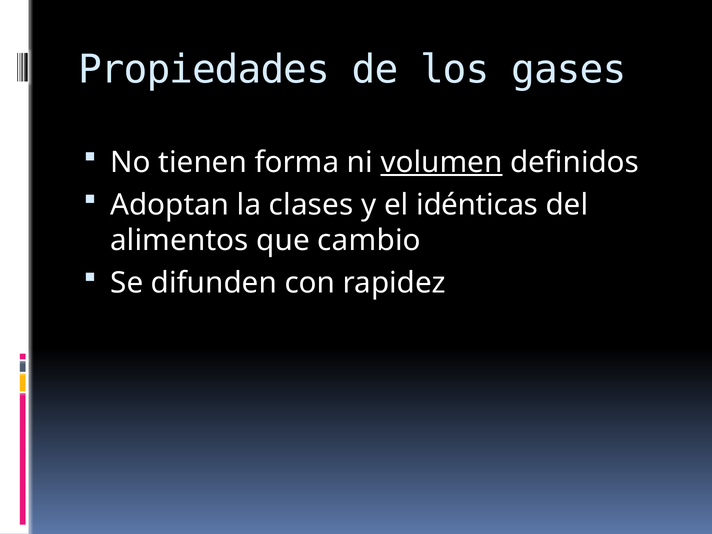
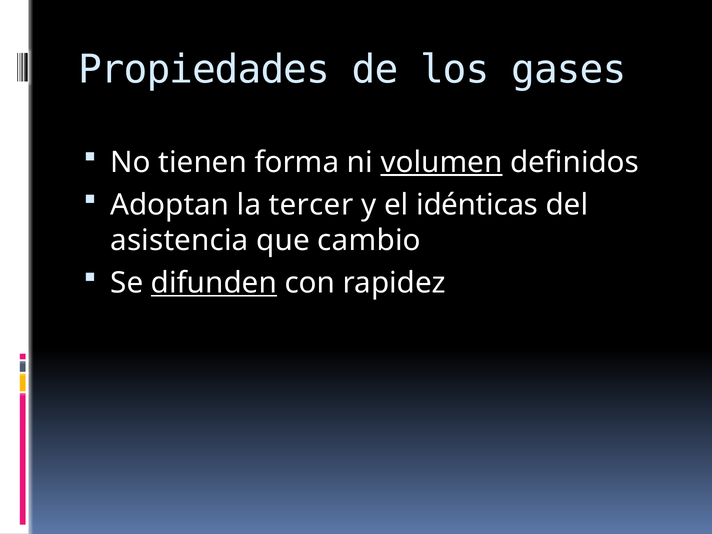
clases: clases -> tercer
alimentos: alimentos -> asistencia
difunden underline: none -> present
